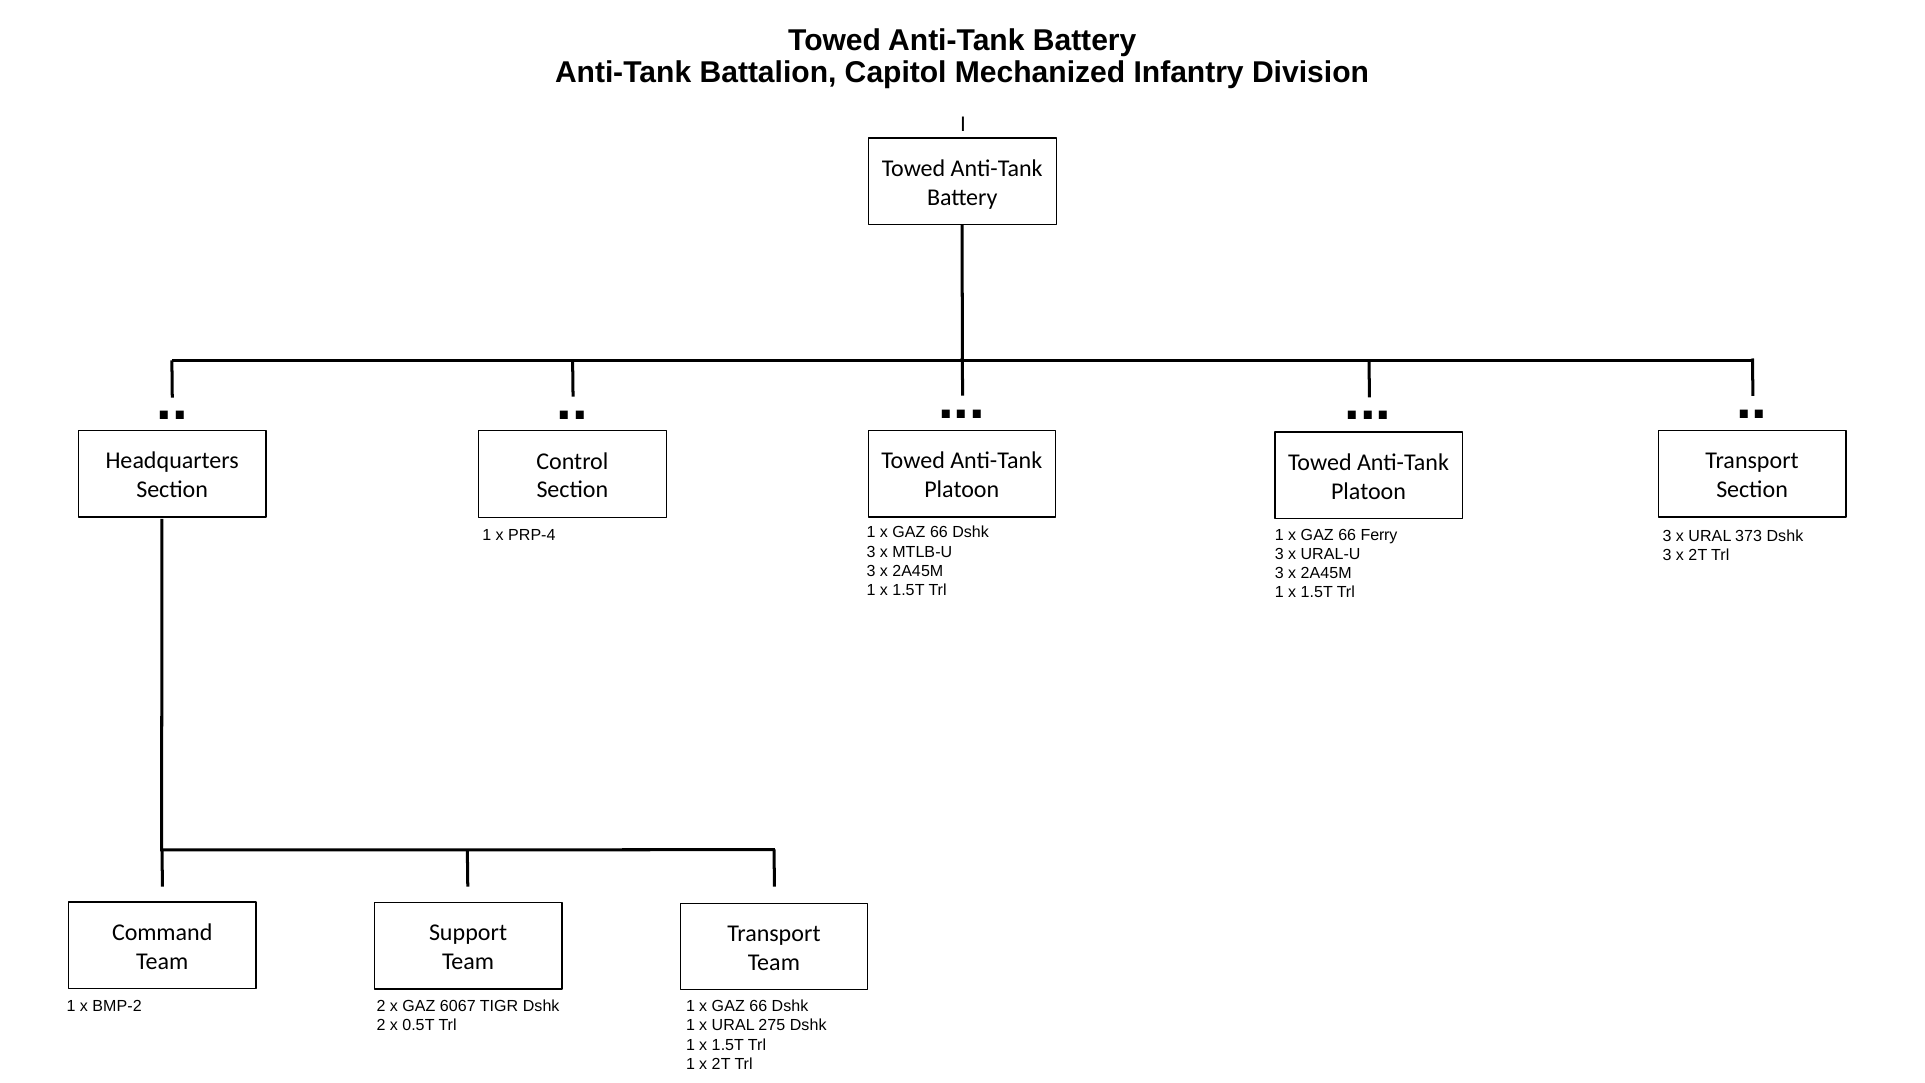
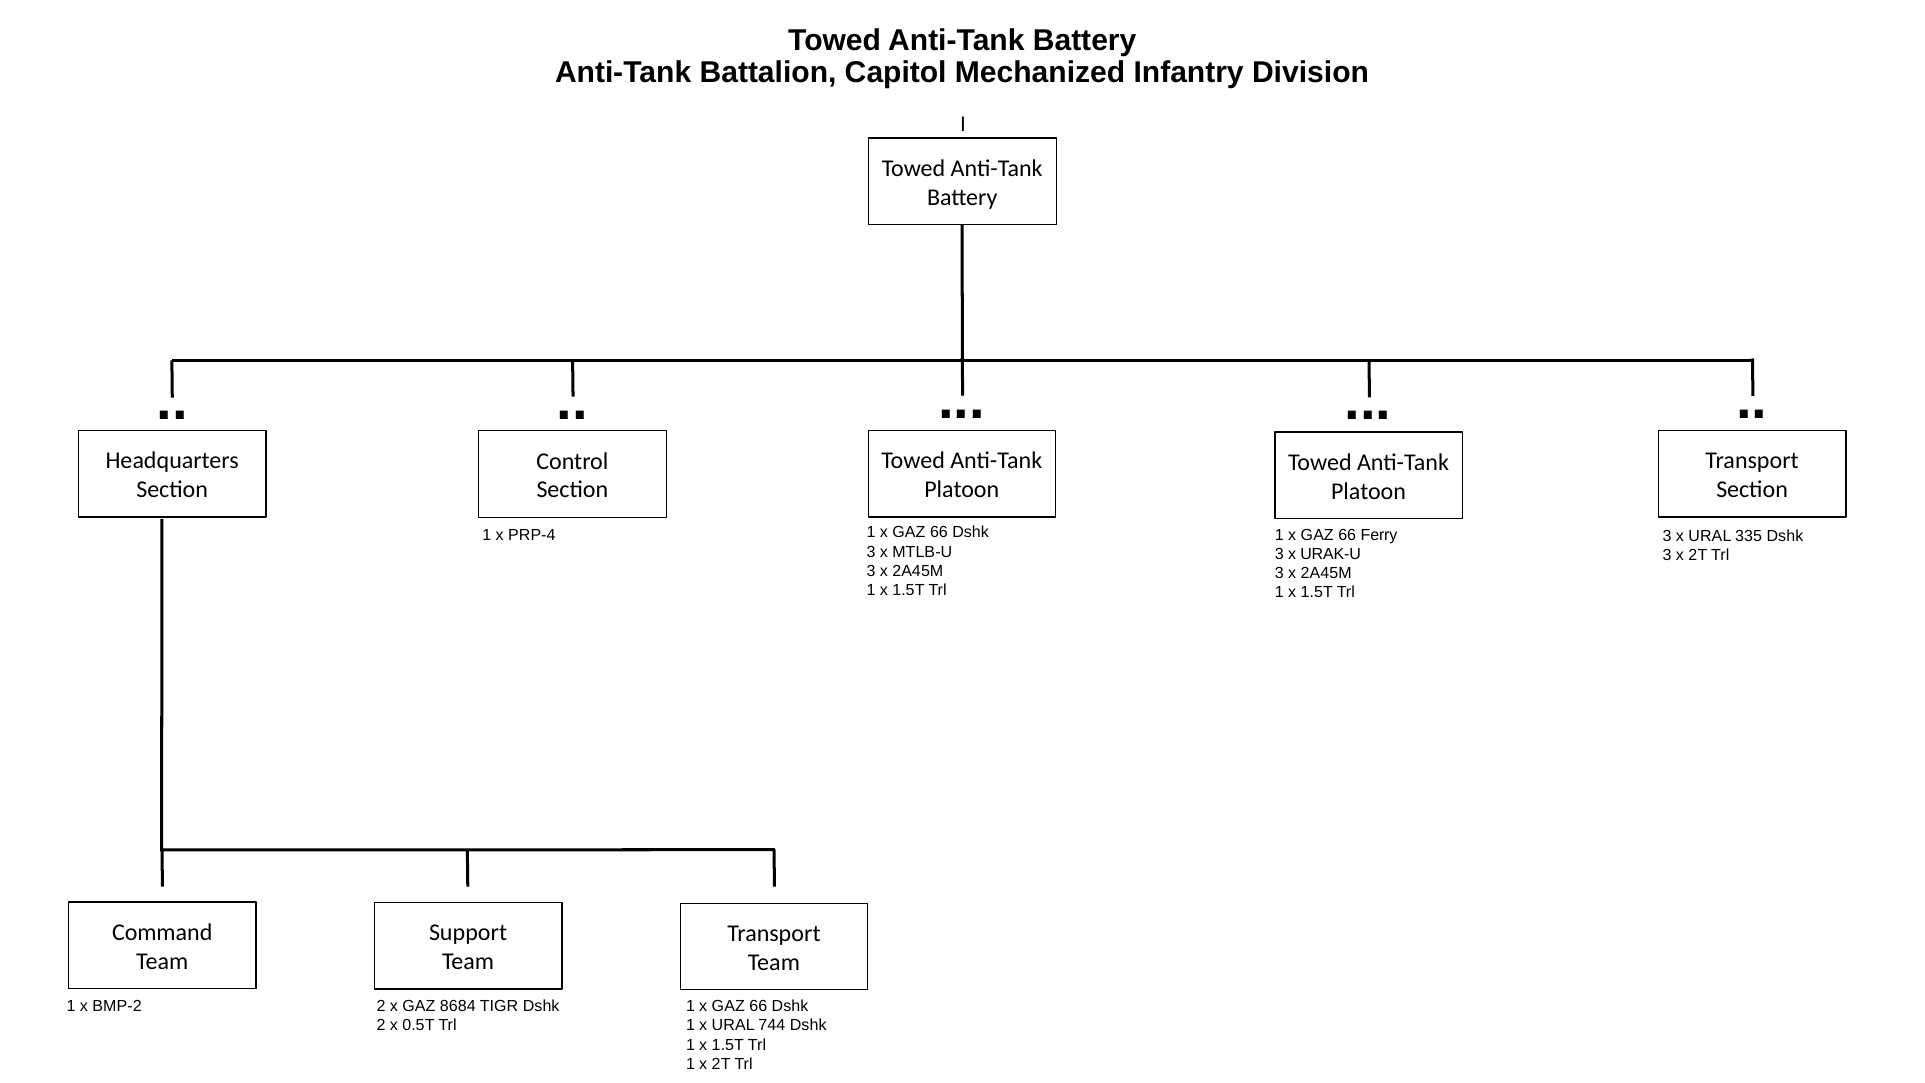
373: 373 -> 335
URAL-U: URAL-U -> URAK-U
6067: 6067 -> 8684
275: 275 -> 744
